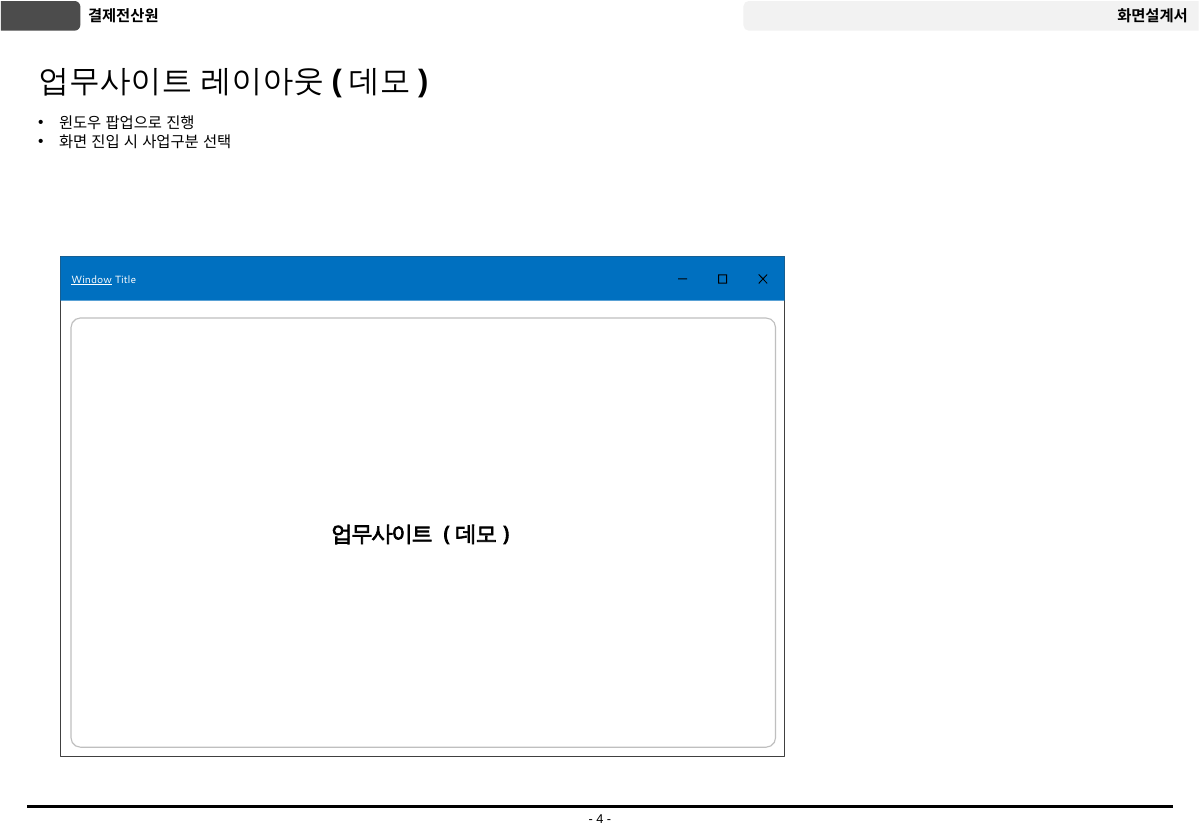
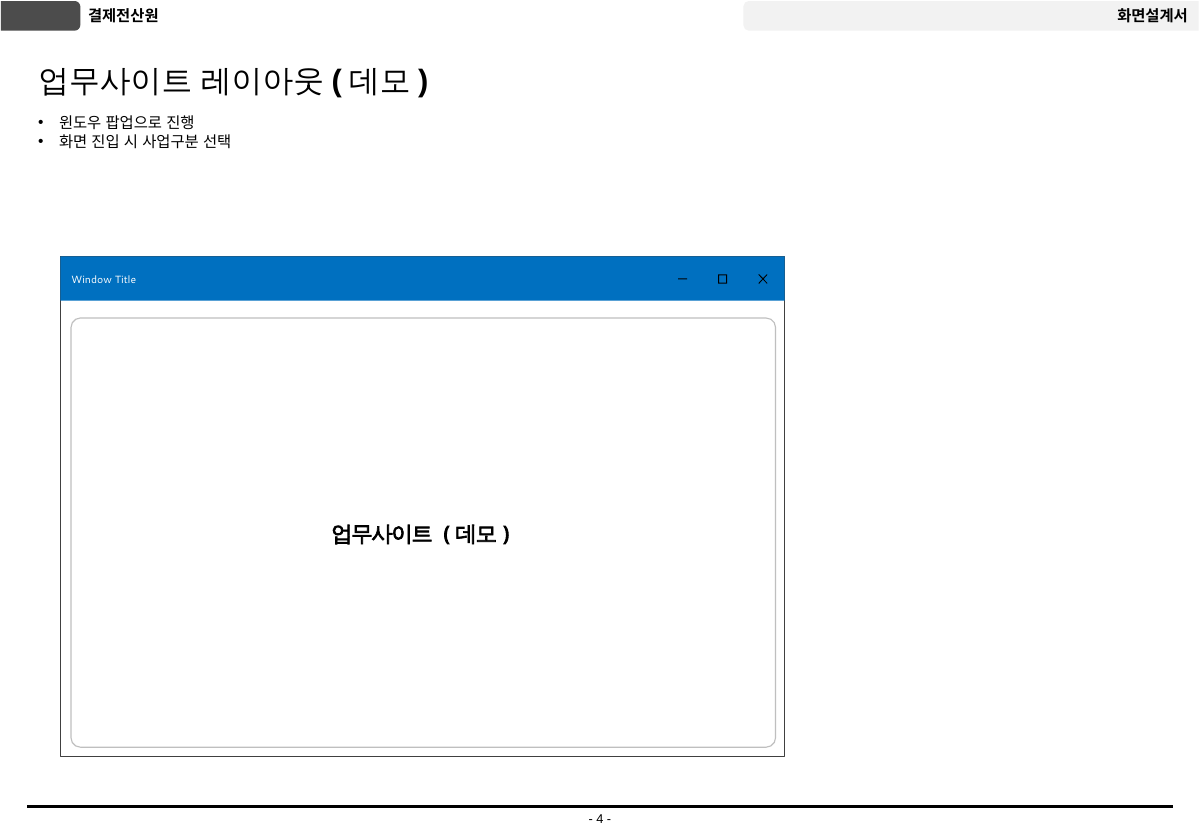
Window underline: present -> none
